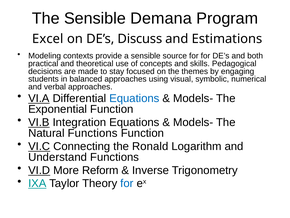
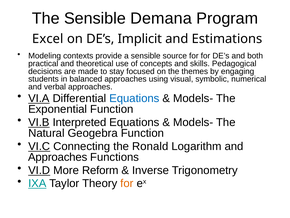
Discuss: Discuss -> Implicit
Integration: Integration -> Interpreted
Natural Functions: Functions -> Geogebra
Understand at (58, 157): Understand -> Approaches
for at (127, 183) colour: blue -> orange
